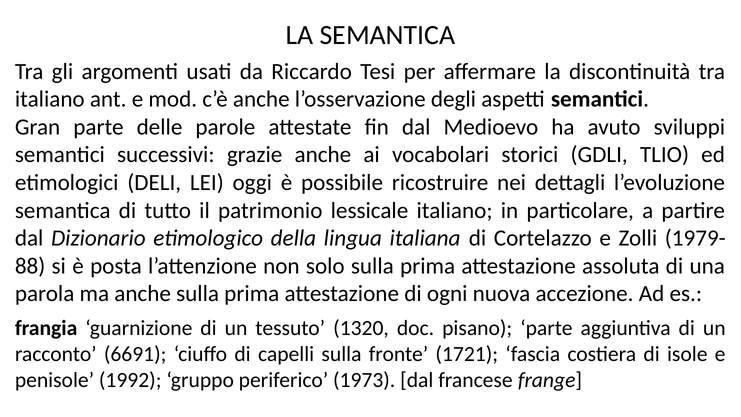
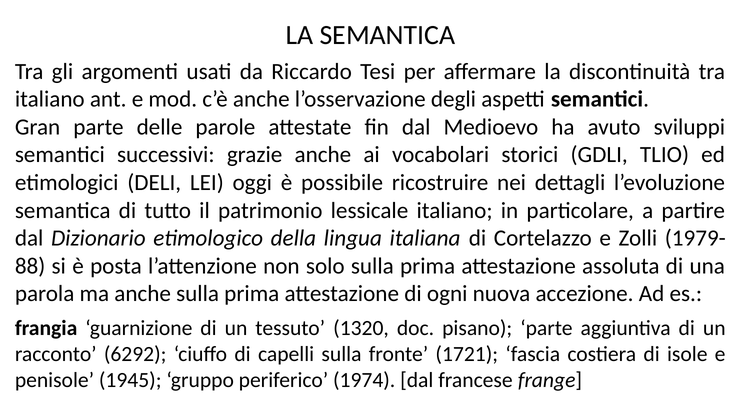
6691: 6691 -> 6292
1992: 1992 -> 1945
1973: 1973 -> 1974
